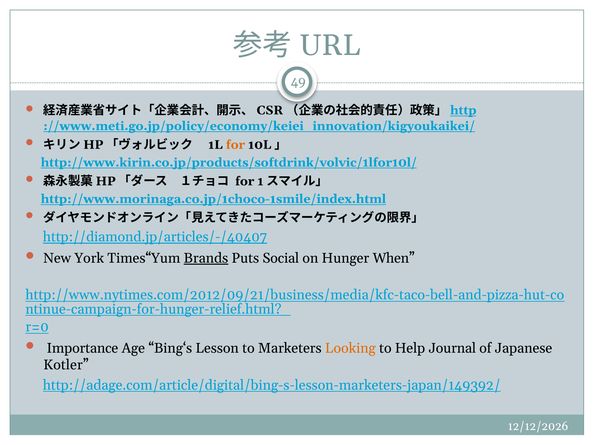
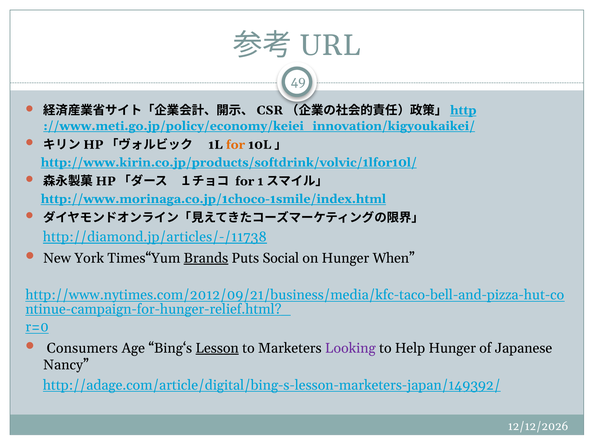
http://diamond.jp/articles/-/40407: http://diamond.jp/articles/-/40407 -> http://diamond.jp/articles/-/11738
Importance: Importance -> Consumers
Lesson underline: none -> present
Looking colour: orange -> purple
Help Journal: Journal -> Hunger
Kotler: Kotler -> Nancy
